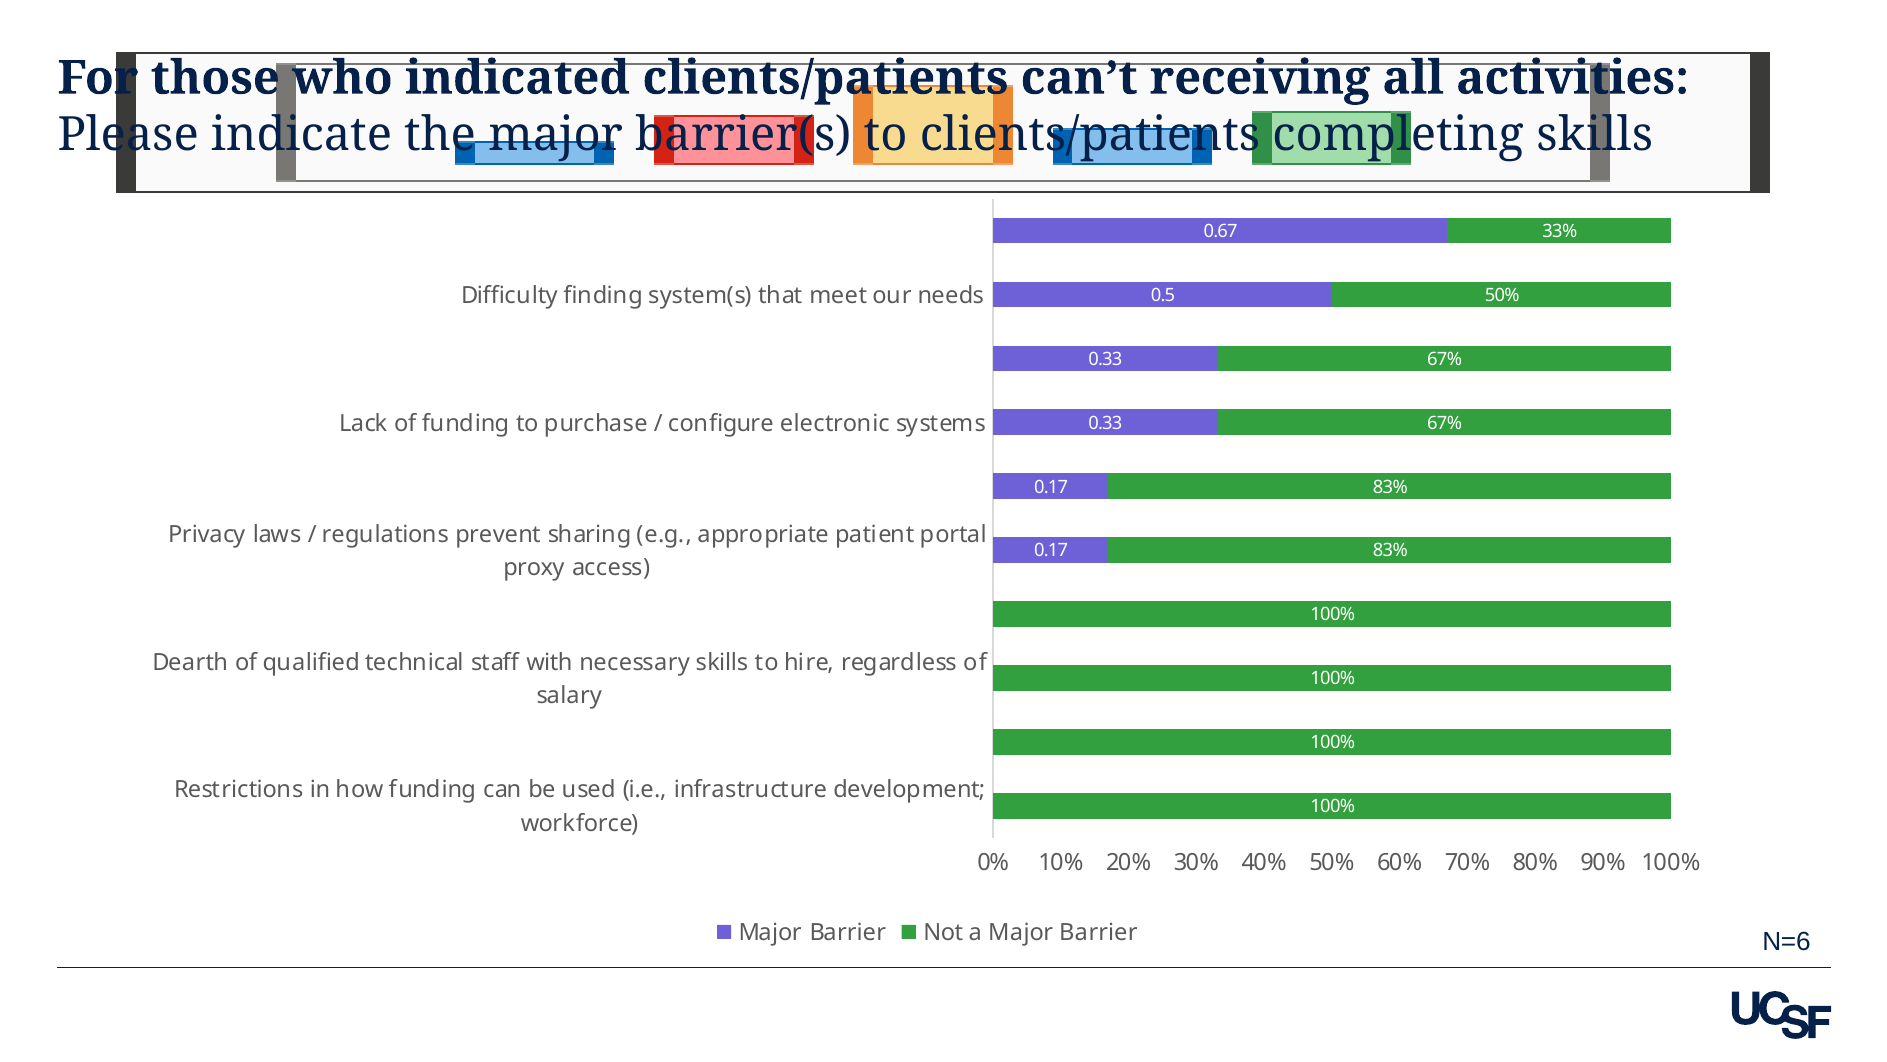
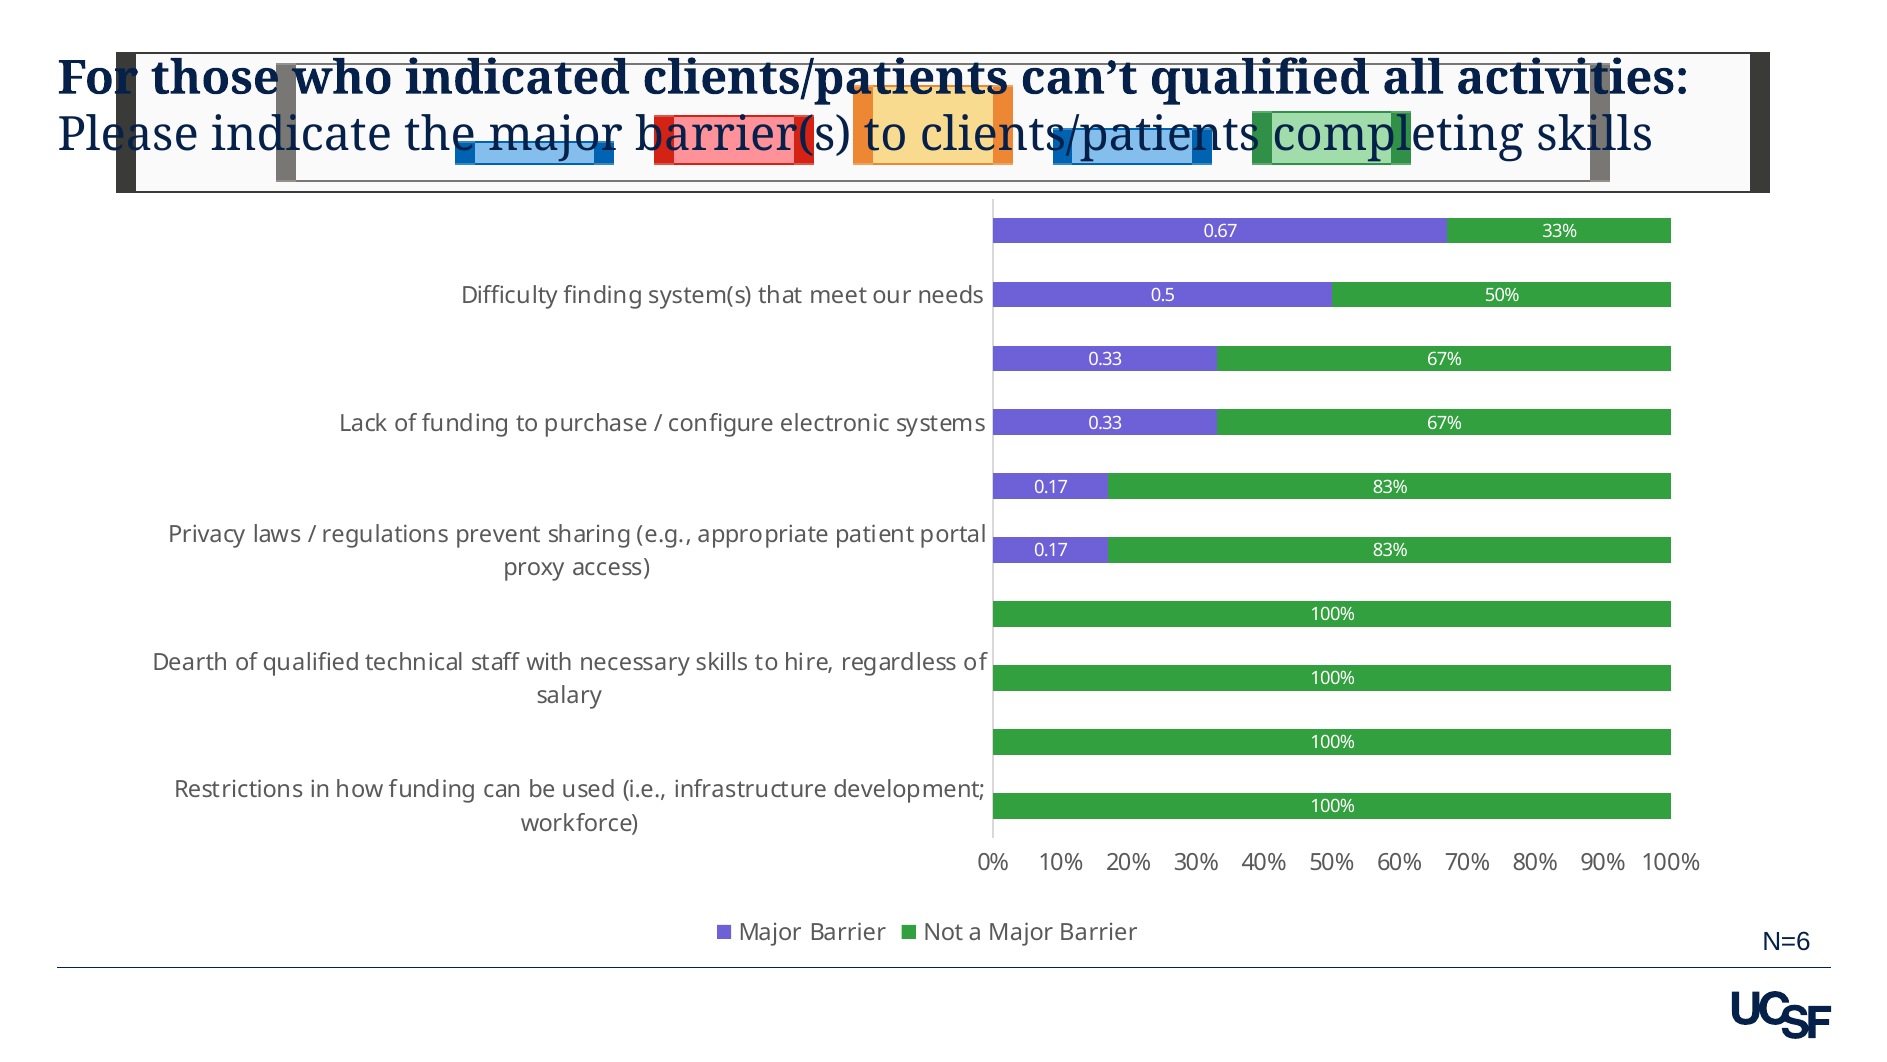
can’t receiving: receiving -> qualified
